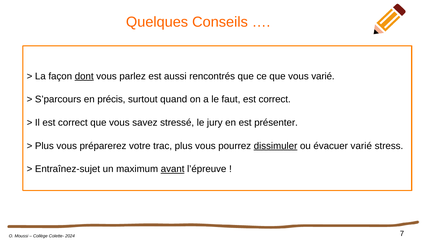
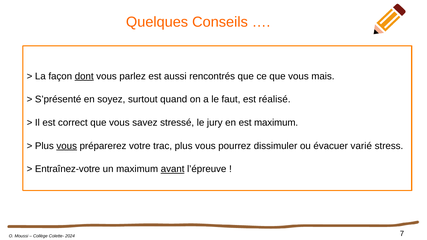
vous varié: varié -> mais
S’parcours: S’parcours -> S’présenté
précis: précis -> soyez
correct at (275, 99): correct -> réalisé
est présenter: présenter -> maximum
vous at (67, 146) underline: none -> present
dissimuler underline: present -> none
Entraînez-sujet: Entraînez-sujet -> Entraînez-votre
